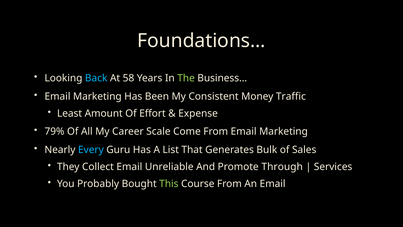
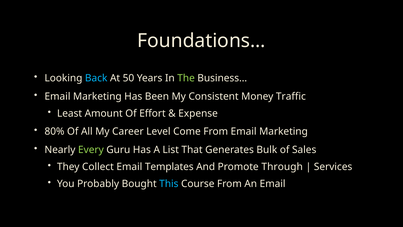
58: 58 -> 50
79%: 79% -> 80%
Scale: Scale -> Level
Every colour: light blue -> light green
Unreliable: Unreliable -> Templates
This colour: light green -> light blue
